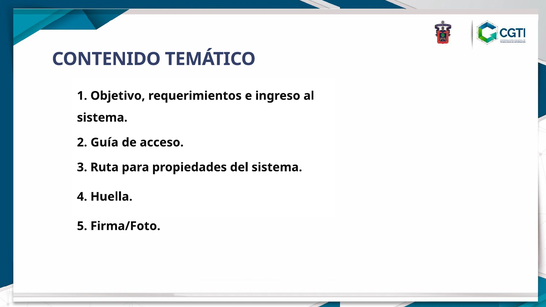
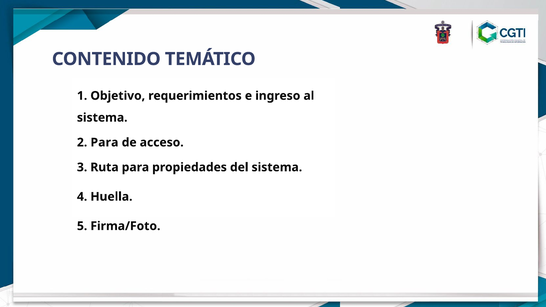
2 Guía: Guía -> Para
